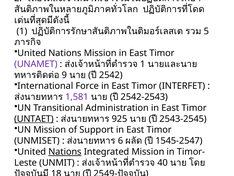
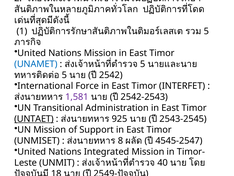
UNAMET colour: purple -> blue
1 at (143, 64): 1 -> 5
9 at (64, 75): 9 -> 5
6: 6 -> 8
1545-2547: 1545-2547 -> 4545-2547
Nations at (65, 151) underline: present -> none
